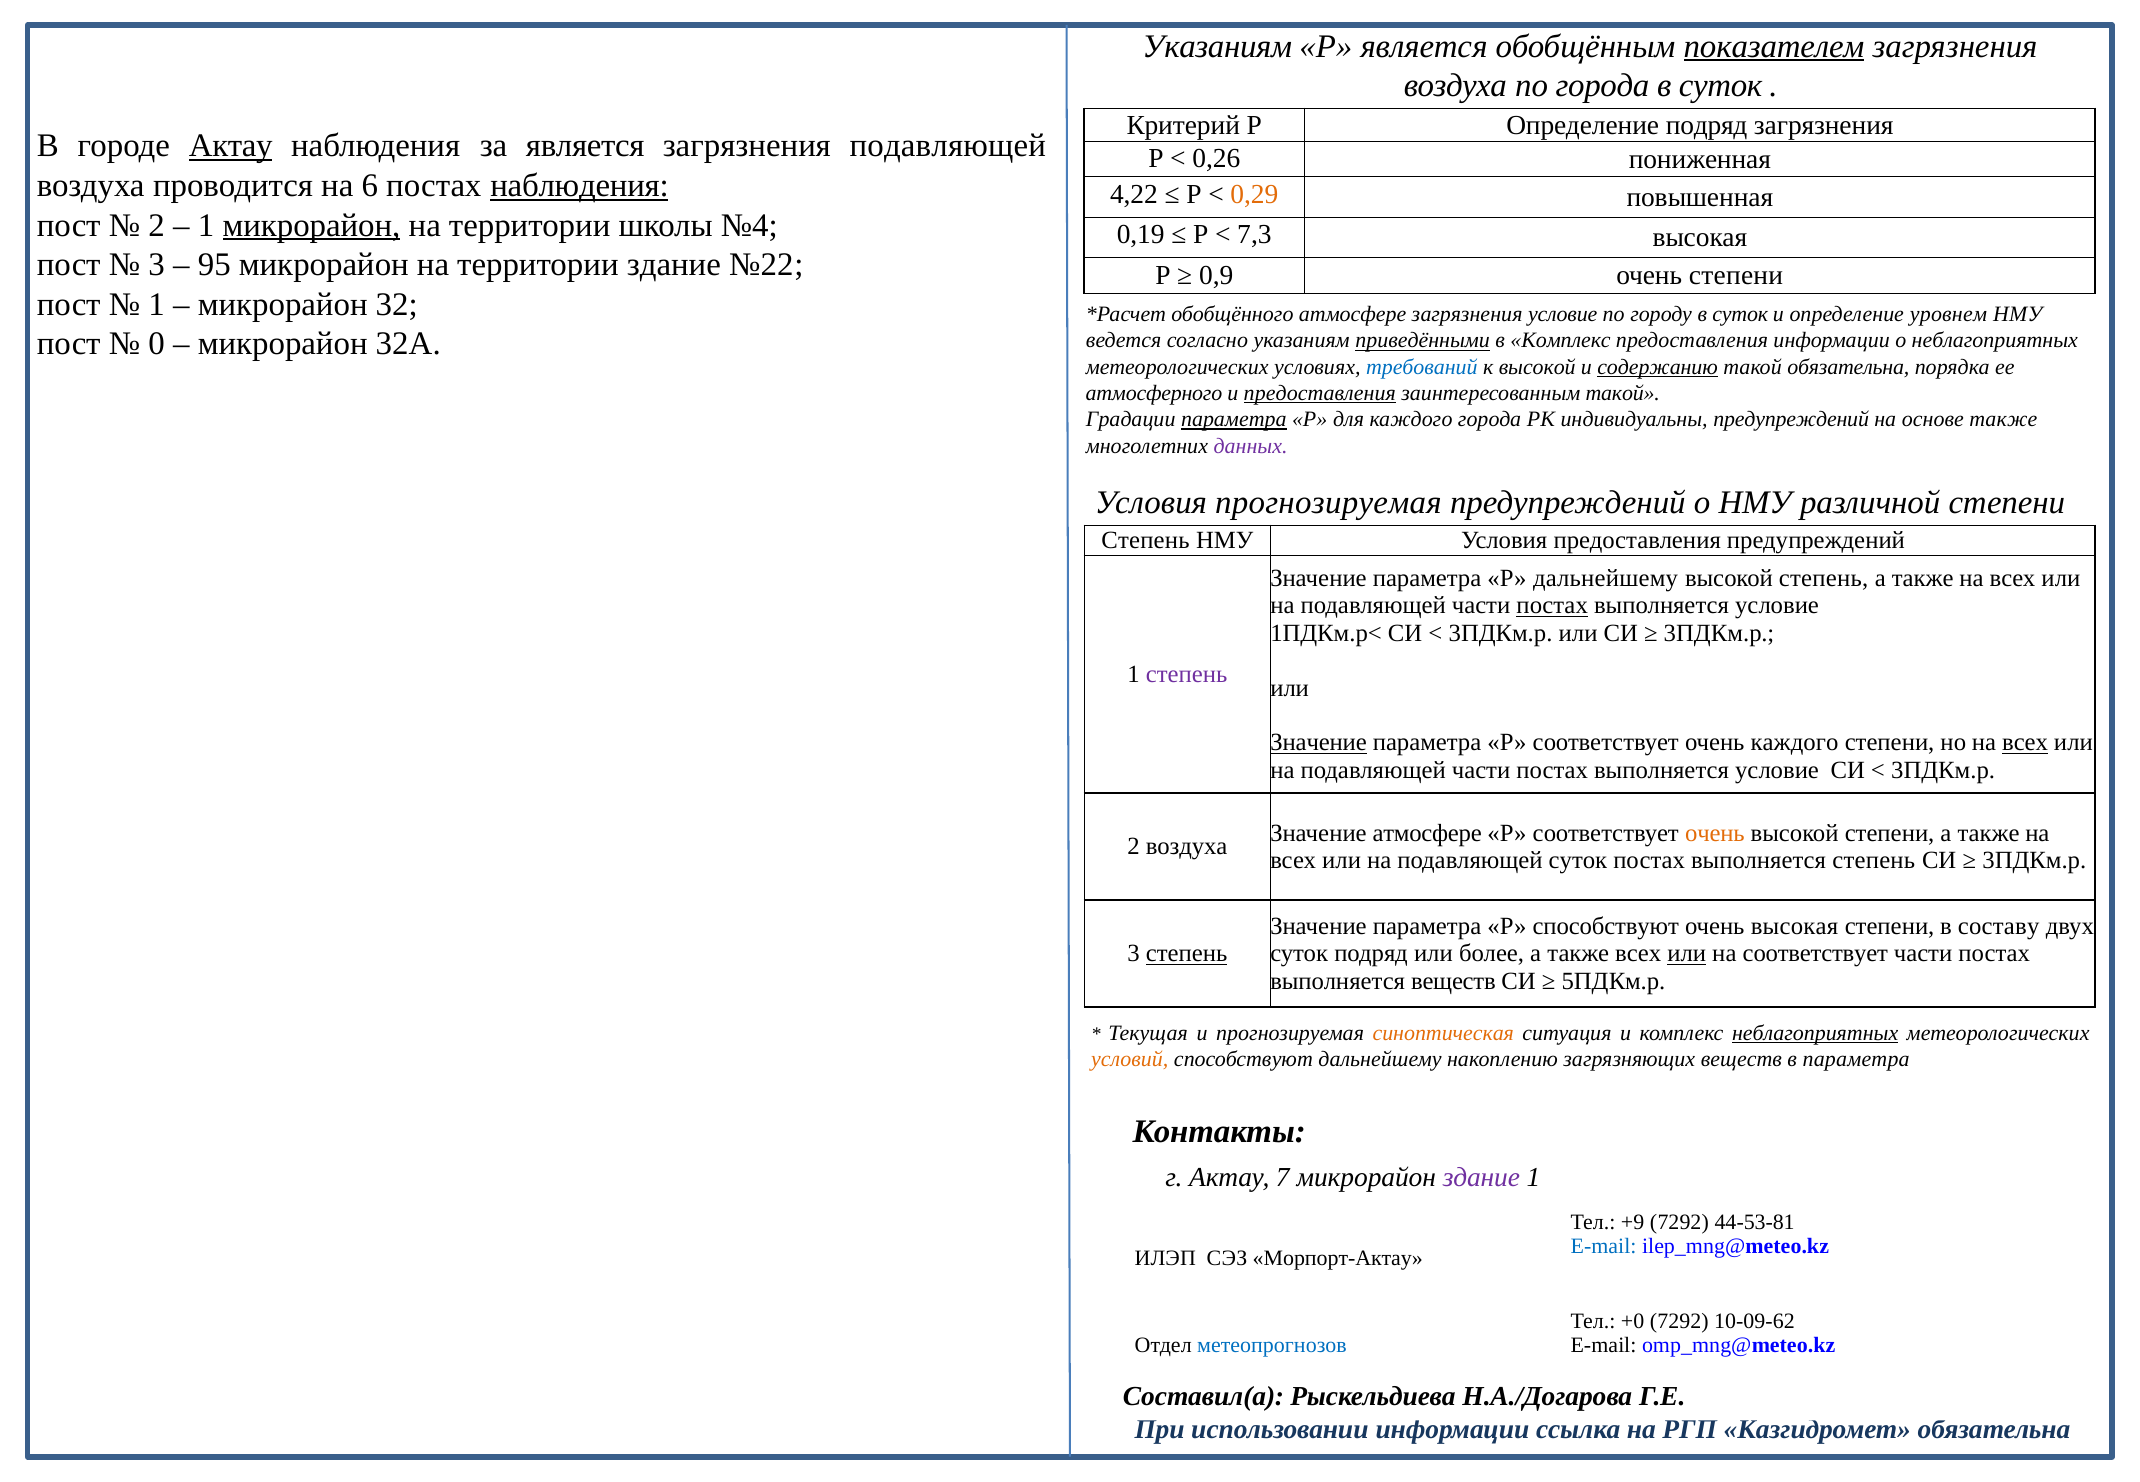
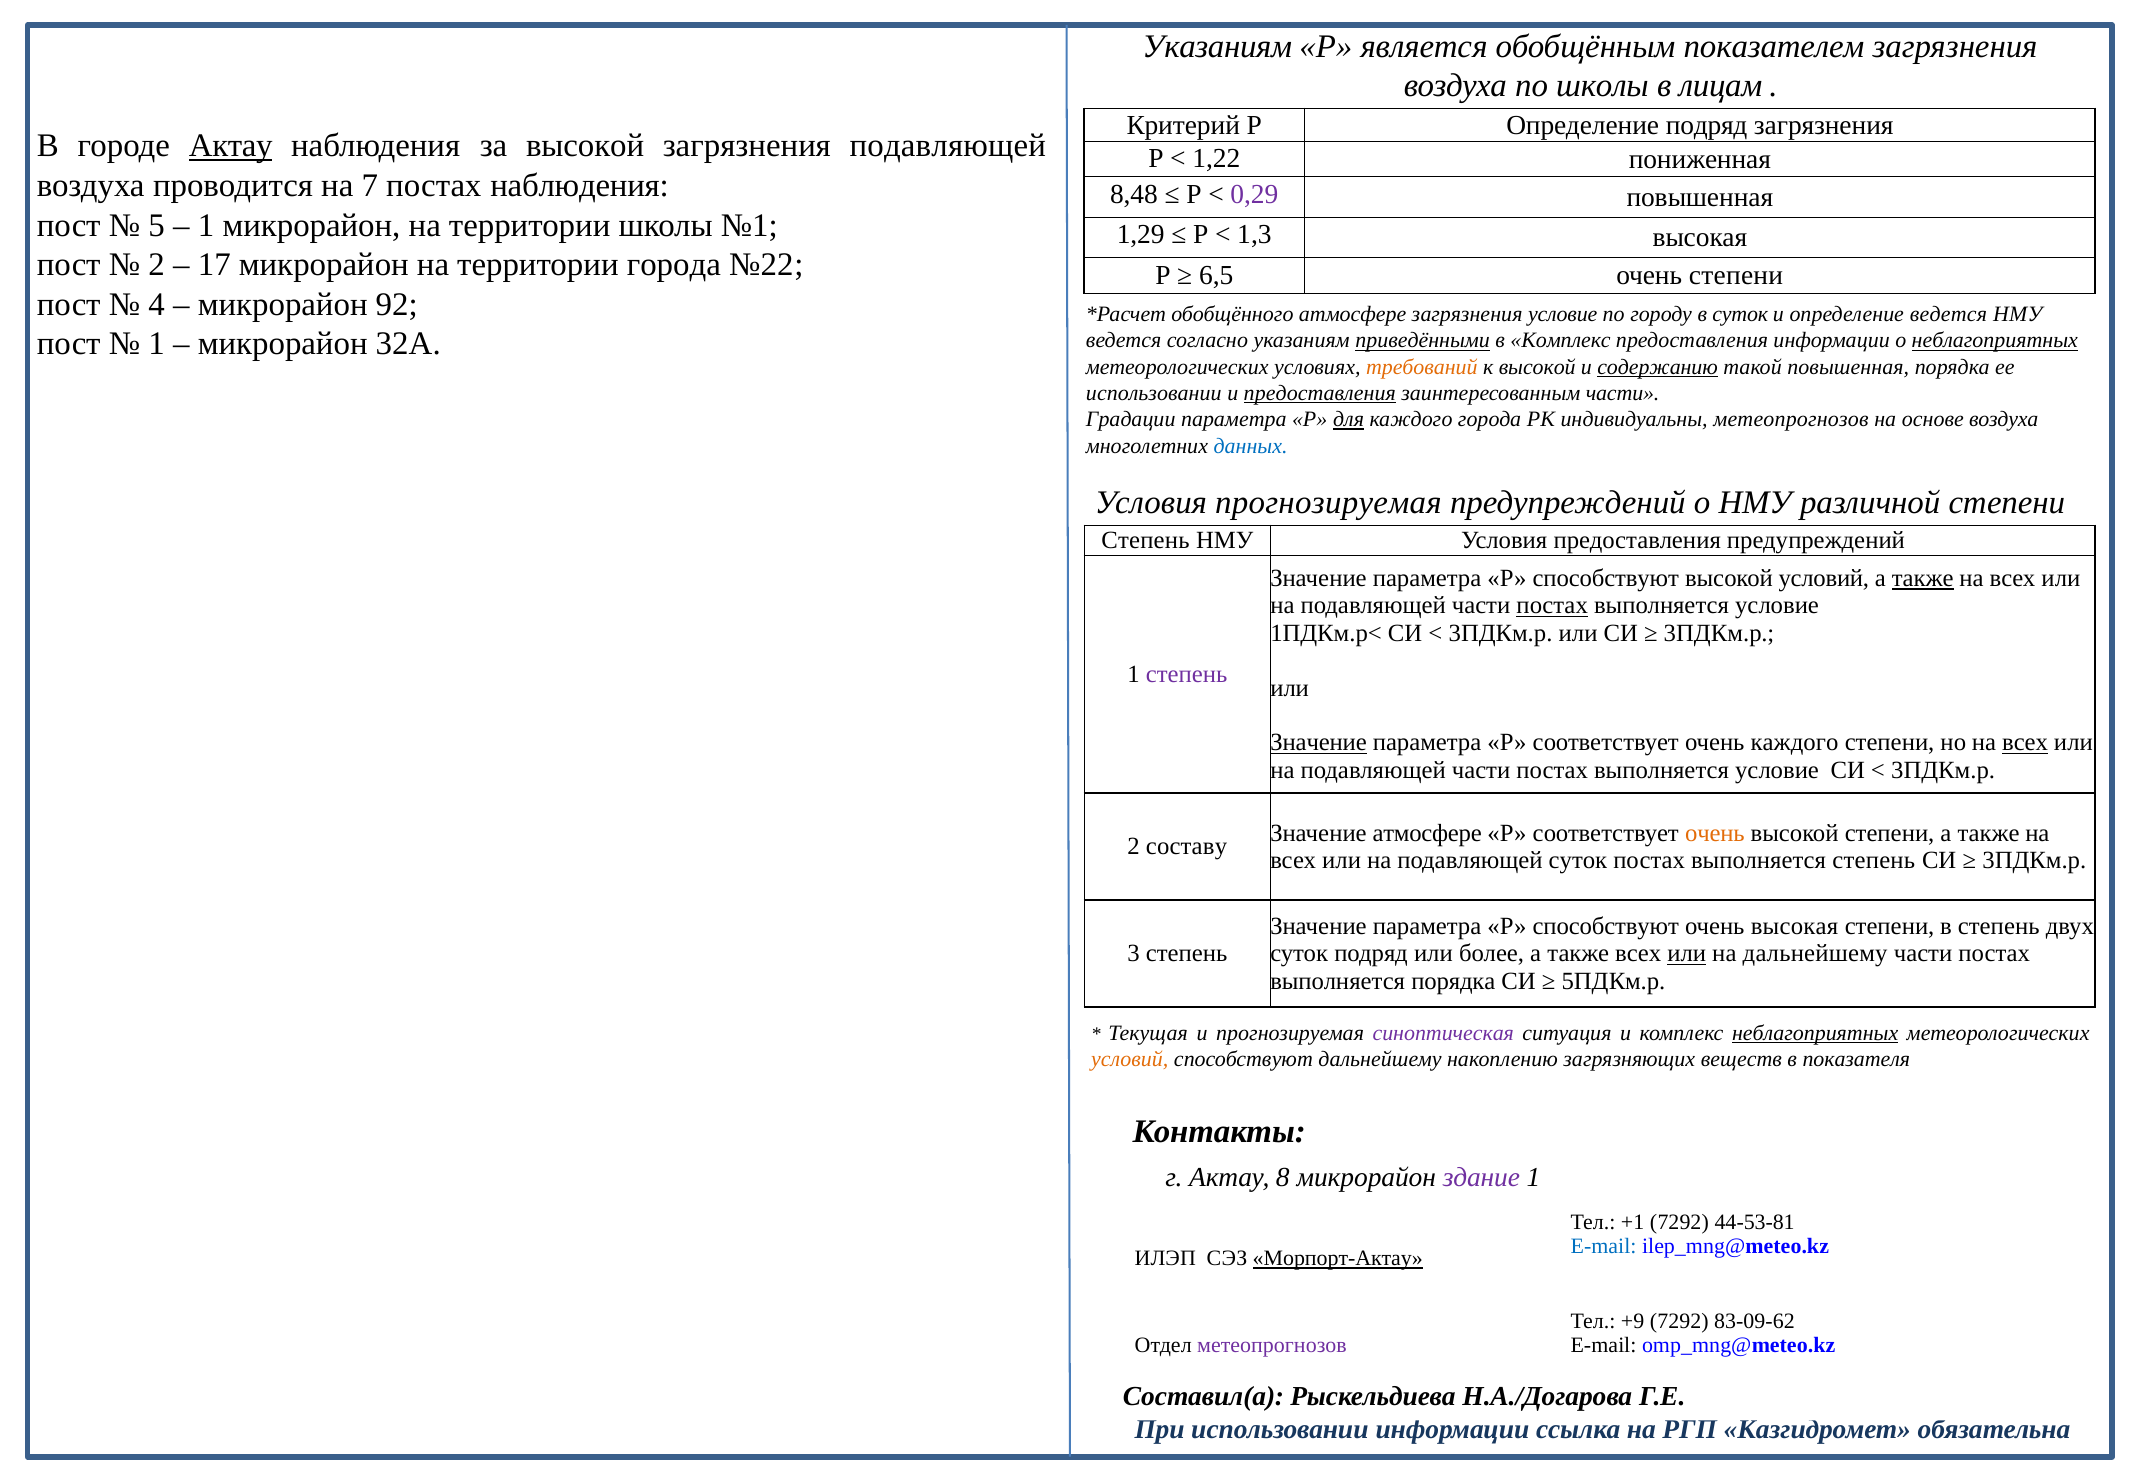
показателем underline: present -> none
по города: города -> школы
суток at (1721, 86): суток -> лицам
за является: является -> высокой
0,26: 0,26 -> 1,22
6: 6 -> 7
наблюдения at (579, 186) underline: present -> none
4,22: 4,22 -> 8,48
0,29 colour: orange -> purple
2 at (157, 225): 2 -> 5
микрорайон at (311, 225) underline: present -> none
№4: №4 -> №1
0,19: 0,19 -> 1,29
7,3: 7,3 -> 1,3
3 at (157, 265): 3 -> 2
95: 95 -> 17
территории здание: здание -> города
0,9: 0,9 -> 6,5
1 at (157, 304): 1 -> 4
32: 32 -> 92
определение уровнем: уровнем -> ведется
0 at (157, 344): 0 -> 1
неблагоприятных at (1995, 341) underline: none -> present
требований colour: blue -> orange
такой обязательна: обязательна -> повышенная
атмосферного at (1154, 393): атмосферного -> использовании
заинтересованным такой: такой -> части
параметра at (1234, 419) underline: present -> none
для underline: none -> present
индивидуальны предупреждений: предупреждений -> метеопрогнозов
основе также: также -> воздуха
данных colour: purple -> blue
дальнейшему at (1606, 578): дальнейшему -> способствуют
высокой степень: степень -> условий
также at (1923, 578) underline: none -> present
2 воздуха: воздуха -> составу
в составу: составу -> степень
степень at (1187, 953) underline: present -> none
на соответствует: соответствует -> дальнейшему
выполняется веществ: веществ -> порядка
синоптическая colour: orange -> purple
в параметра: параметра -> показателя
7: 7 -> 8
+9: +9 -> +1
Морпорт-Актау underline: none -> present
+0: +0 -> +9
10-09-62: 10-09-62 -> 83-09-62
метеопрогнозов at (1272, 1345) colour: blue -> purple
